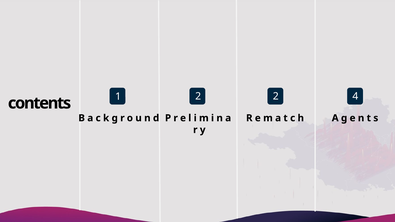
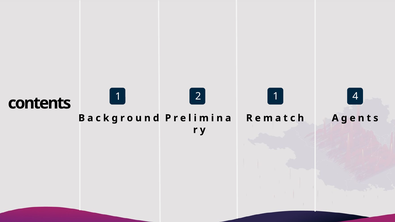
2 2: 2 -> 1
